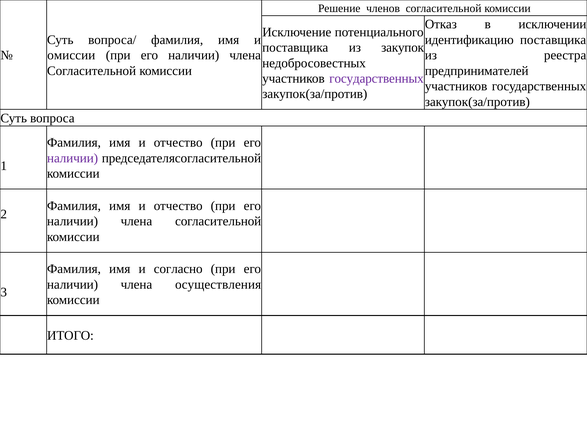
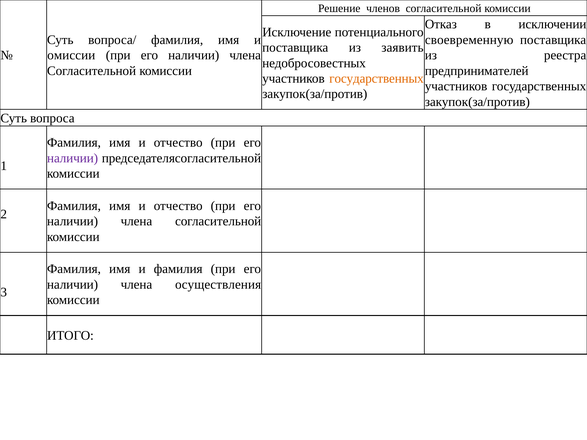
идентификацию: идентификацию -> своевременную
закупок: закупок -> заявить
государственных at (376, 79) colour: purple -> orange
и согласно: согласно -> фамилия
